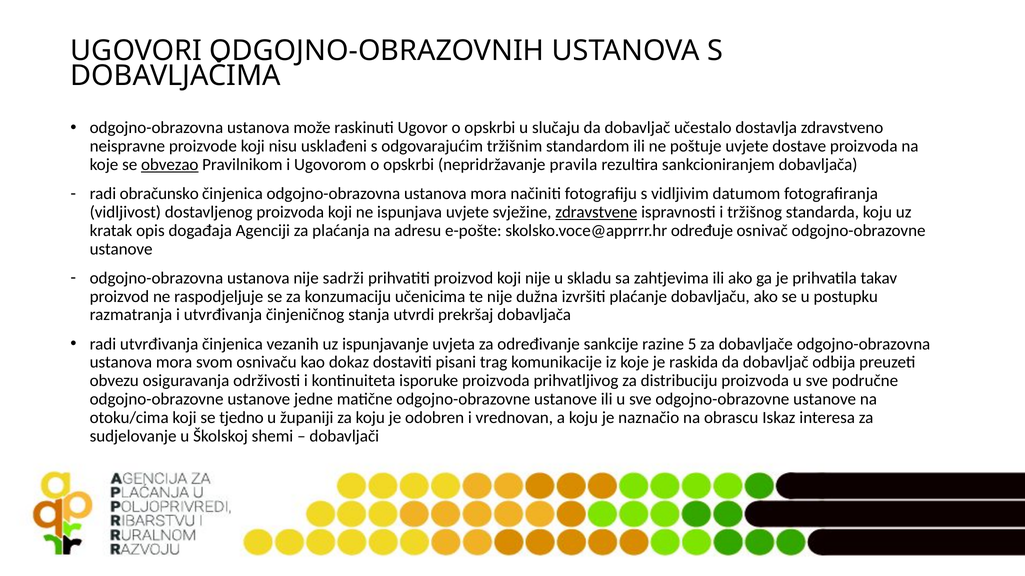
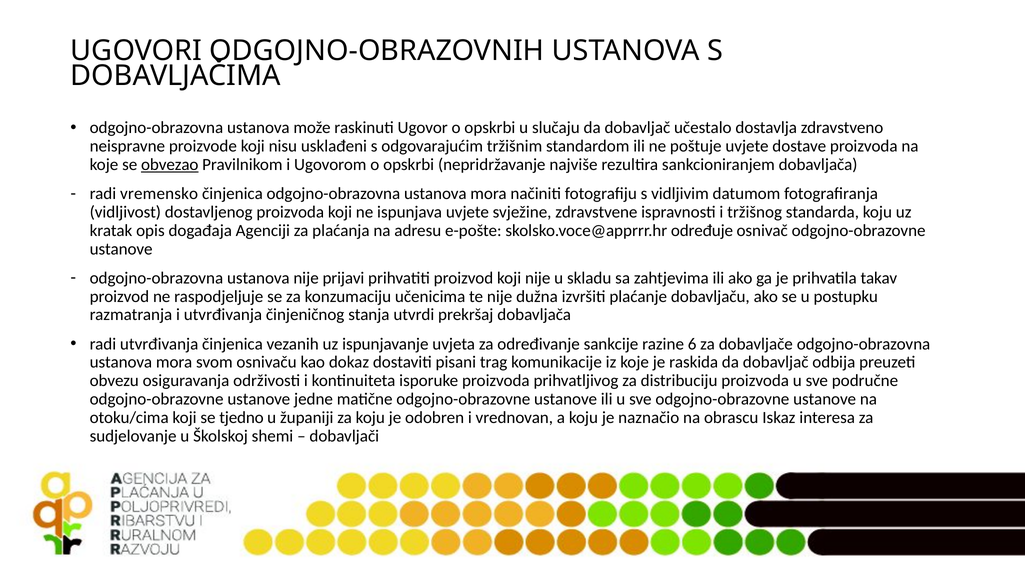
pravila: pravila -> najviše
obračunsko: obračunsko -> vremensko
zdravstvene underline: present -> none
sadrži: sadrži -> prijavi
5: 5 -> 6
